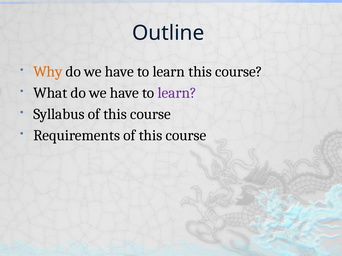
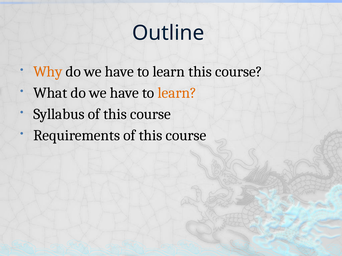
learn at (177, 93) colour: purple -> orange
